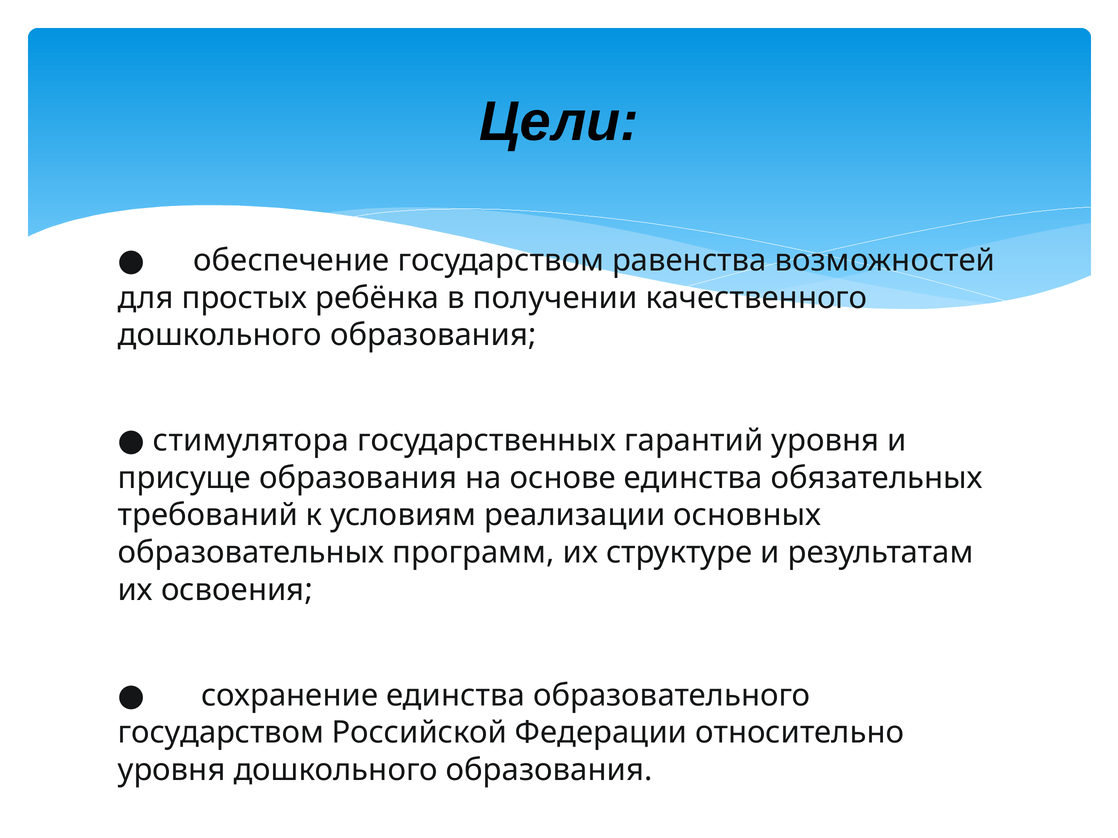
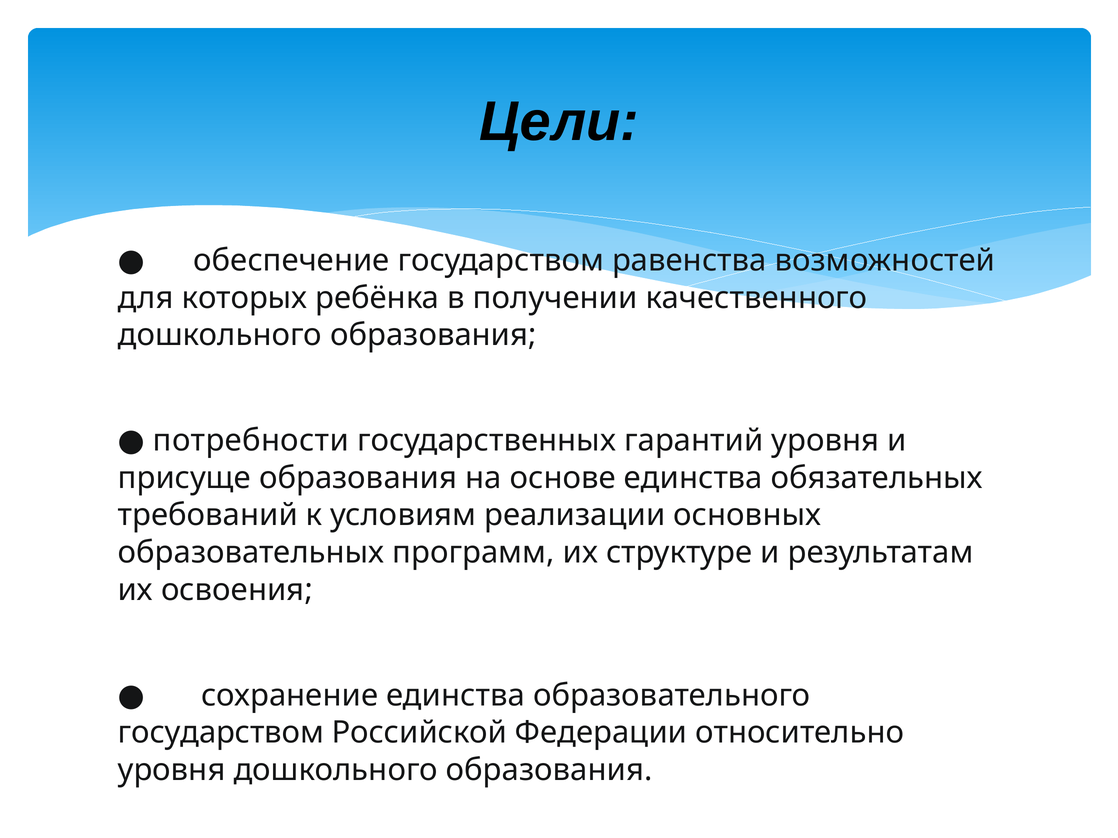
простых: простых -> которых
стимулятора: стимулятора -> потребности
